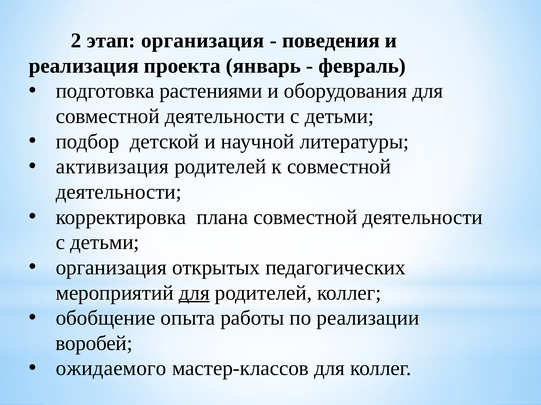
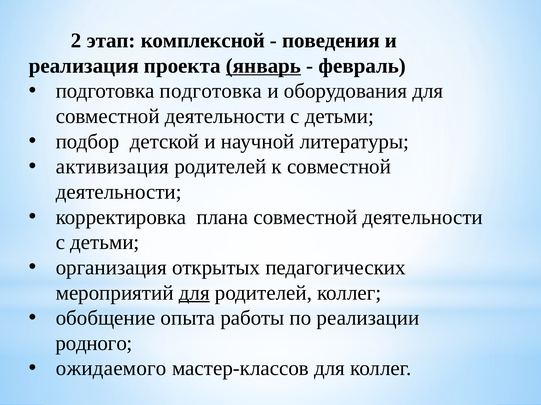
этап организация: организация -> комплексной
январь underline: none -> present
подготовка растениями: растениями -> подготовка
воробей: воробей -> родного
